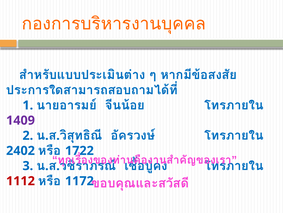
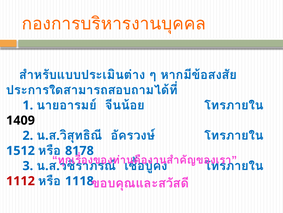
1409 colour: purple -> black
2402: 2402 -> 1512
1722: 1722 -> 8178
1172: 1172 -> 1118
